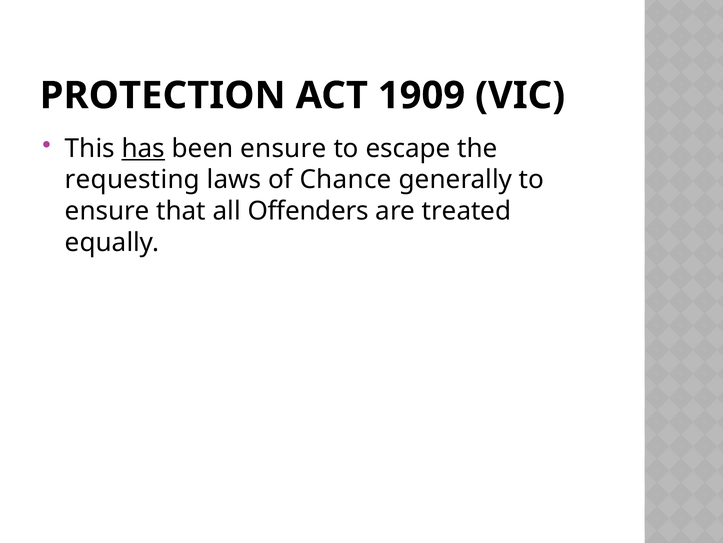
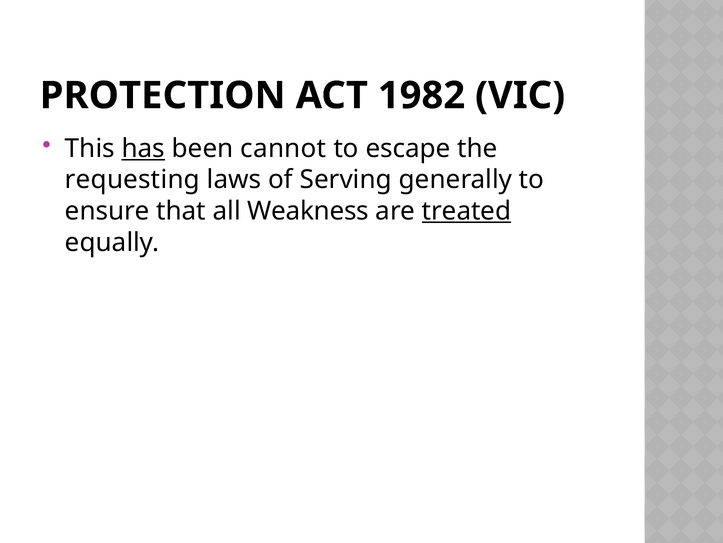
1909: 1909 -> 1982
been ensure: ensure -> cannot
Chance: Chance -> Serving
Offenders: Offenders -> Weakness
treated underline: none -> present
